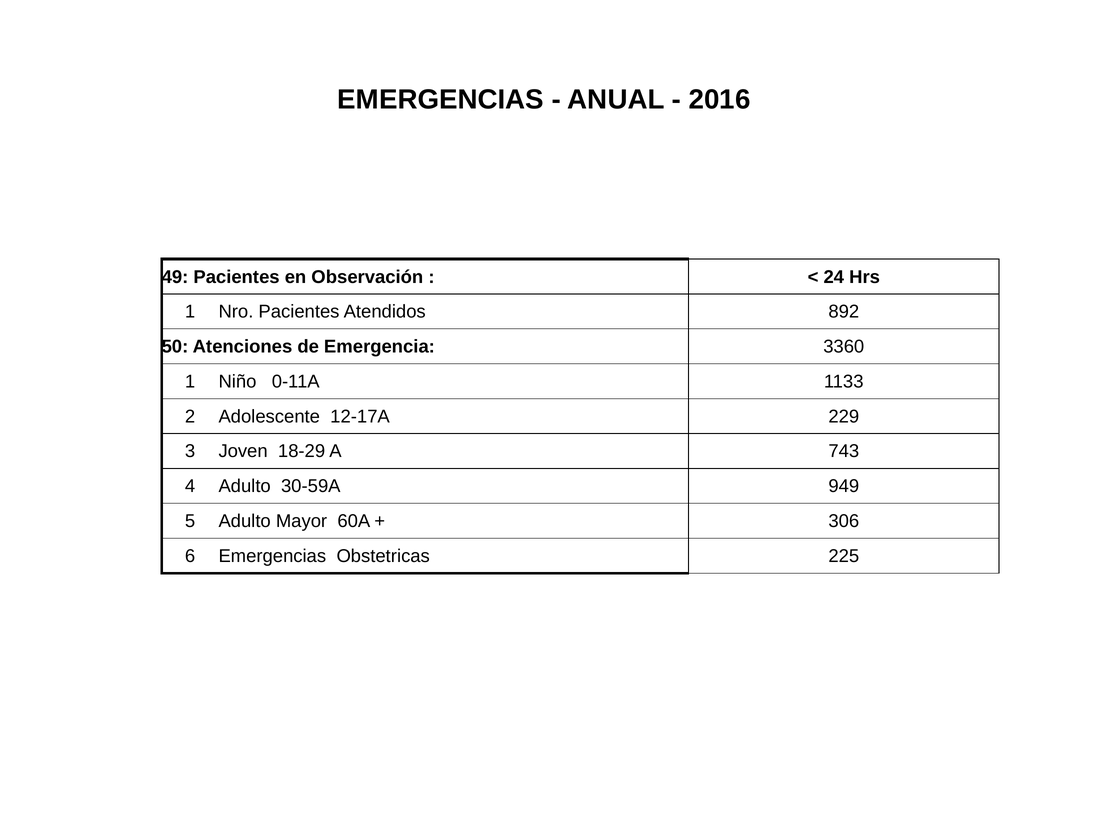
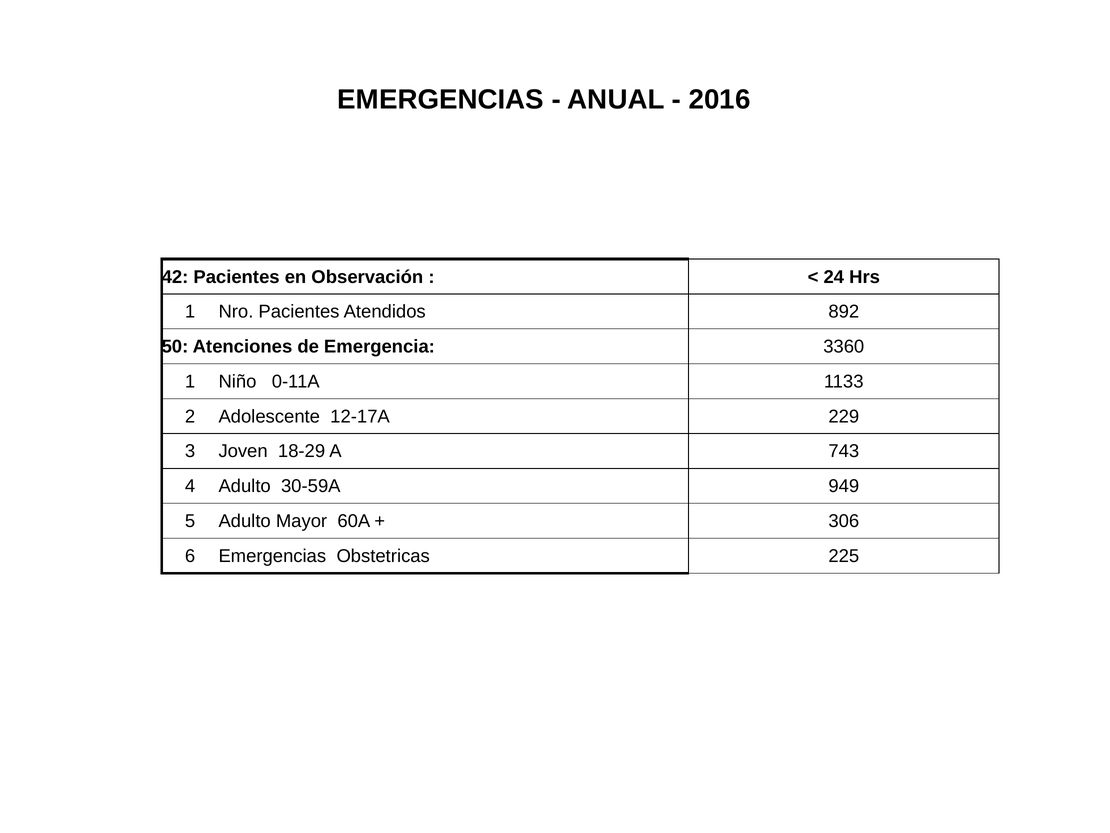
49: 49 -> 42
